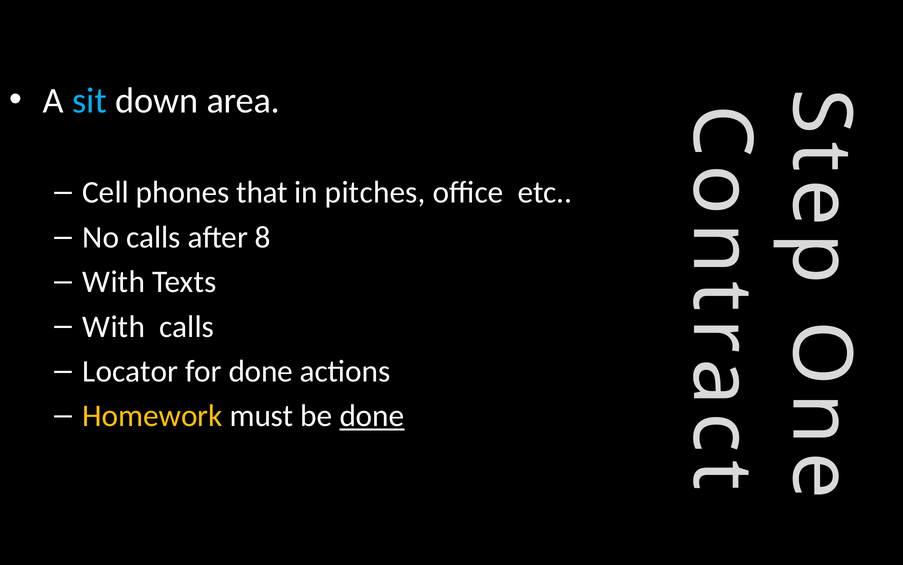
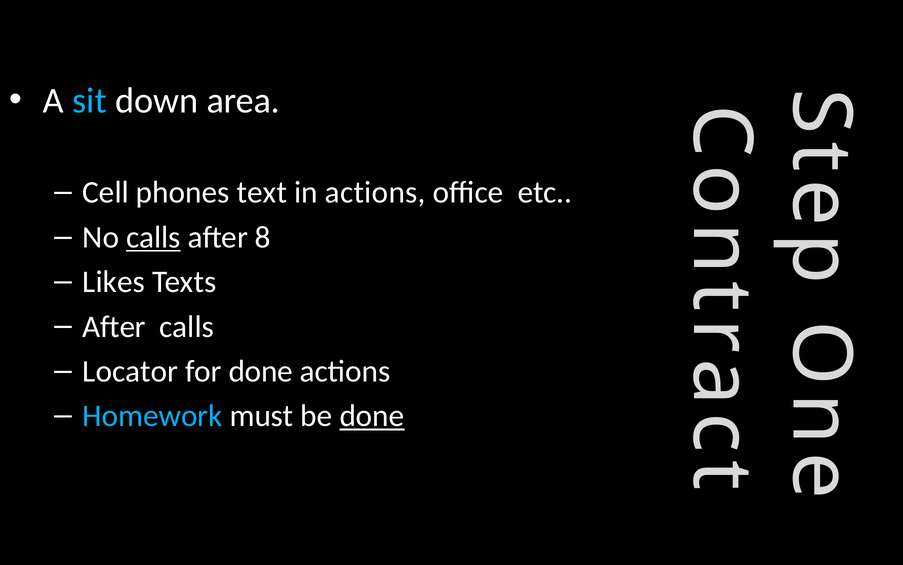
that: that -> text
in pitches: pitches -> actions
calls at (153, 237) underline: none -> present
With at (114, 282): With -> Likes
With at (114, 326): With -> After
Homework colour: yellow -> light blue
